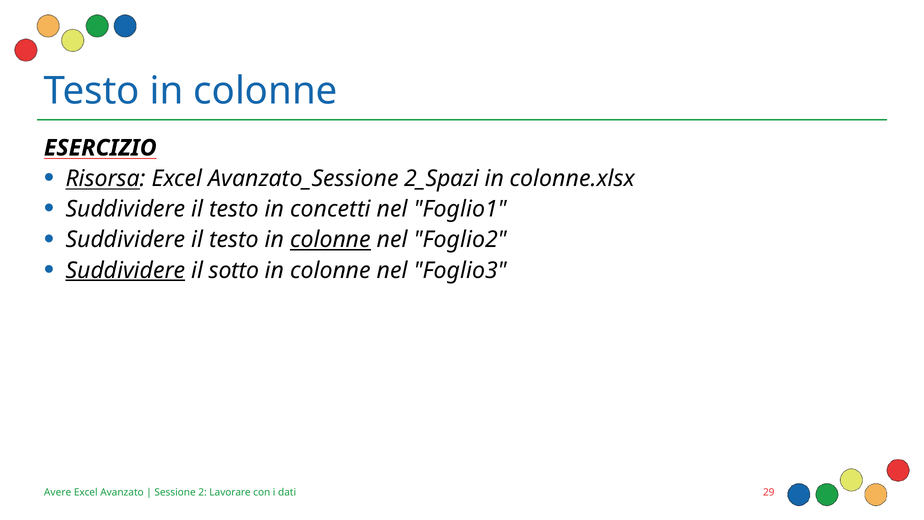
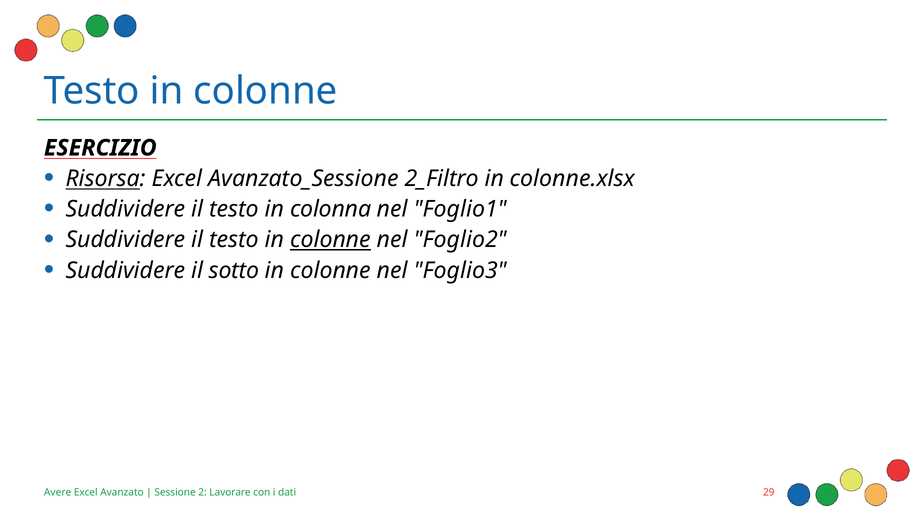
2_Spazi: 2_Spazi -> 2_Filtro
concetti: concetti -> colonna
Suddividere at (125, 270) underline: present -> none
